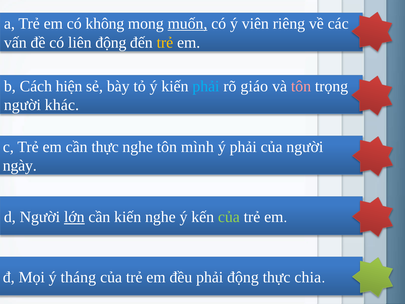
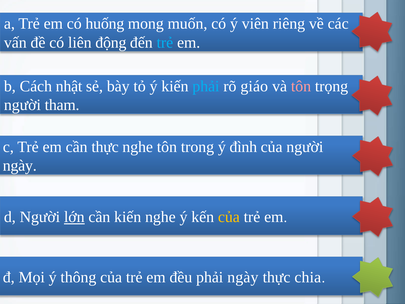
không: không -> huống
muốn underline: present -> none
trẻ at (165, 42) colour: yellow -> light blue
hiện: hiện -> nhật
khác: khác -> tham
mình: mình -> trong
ý phải: phải -> đình
của at (229, 217) colour: light green -> yellow
tháng: tháng -> thông
phải động: động -> ngày
